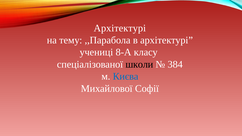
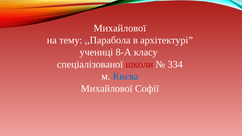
Архітектурі at (120, 28): Архітектурі -> Михайлової
школи colour: black -> red
384: 384 -> 334
